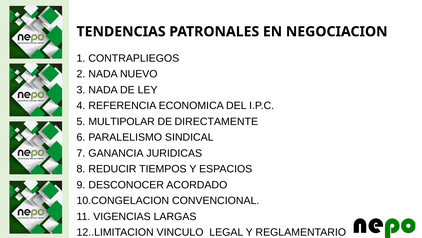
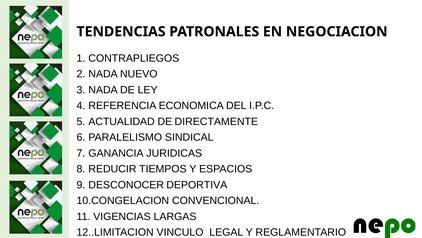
MULTIPOLAR: MULTIPOLAR -> ACTUALIDAD
ACORDADO: ACORDADO -> DEPORTIVA
